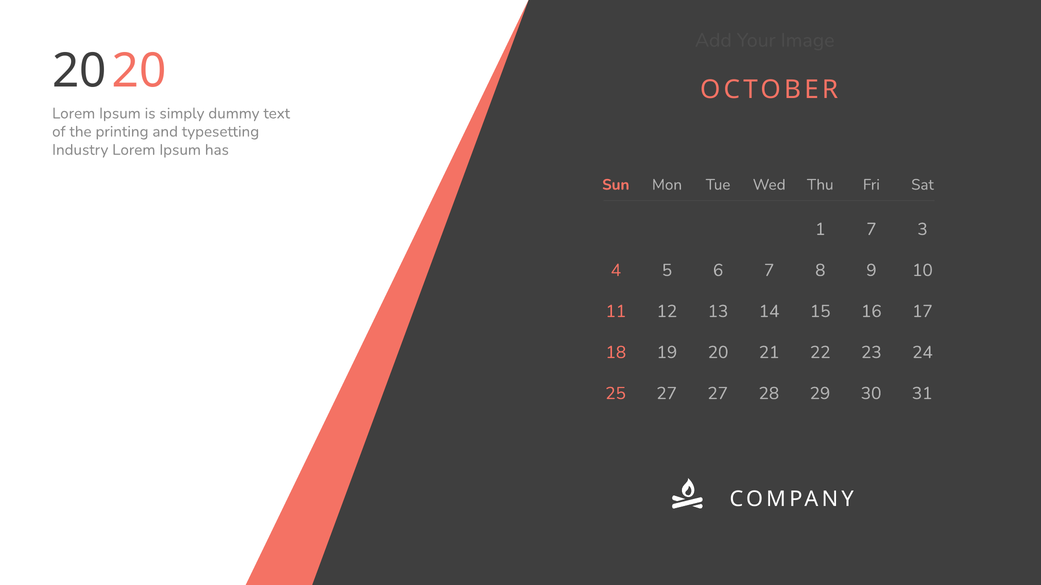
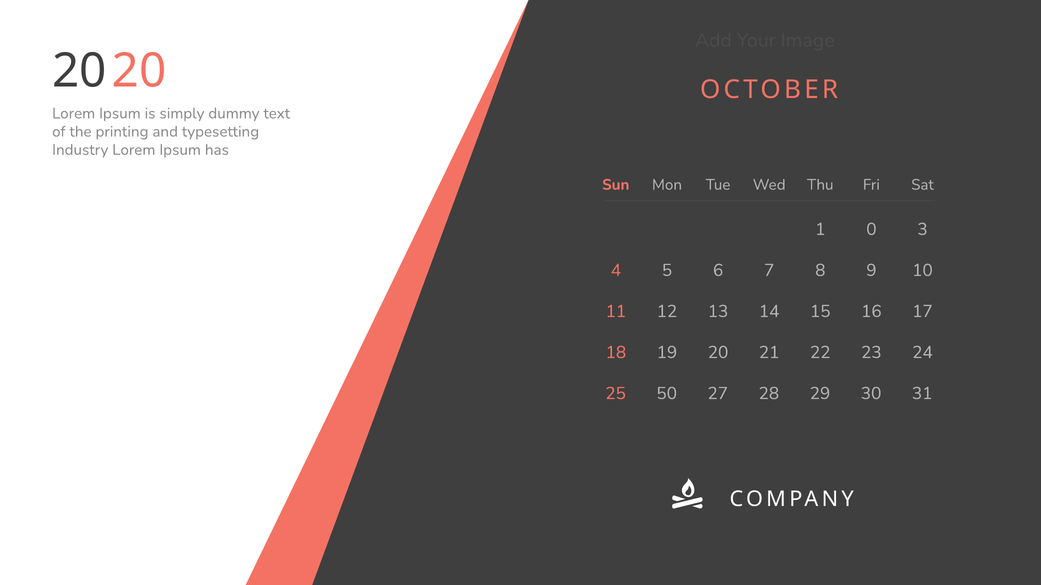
1 7: 7 -> 0
25 27: 27 -> 50
